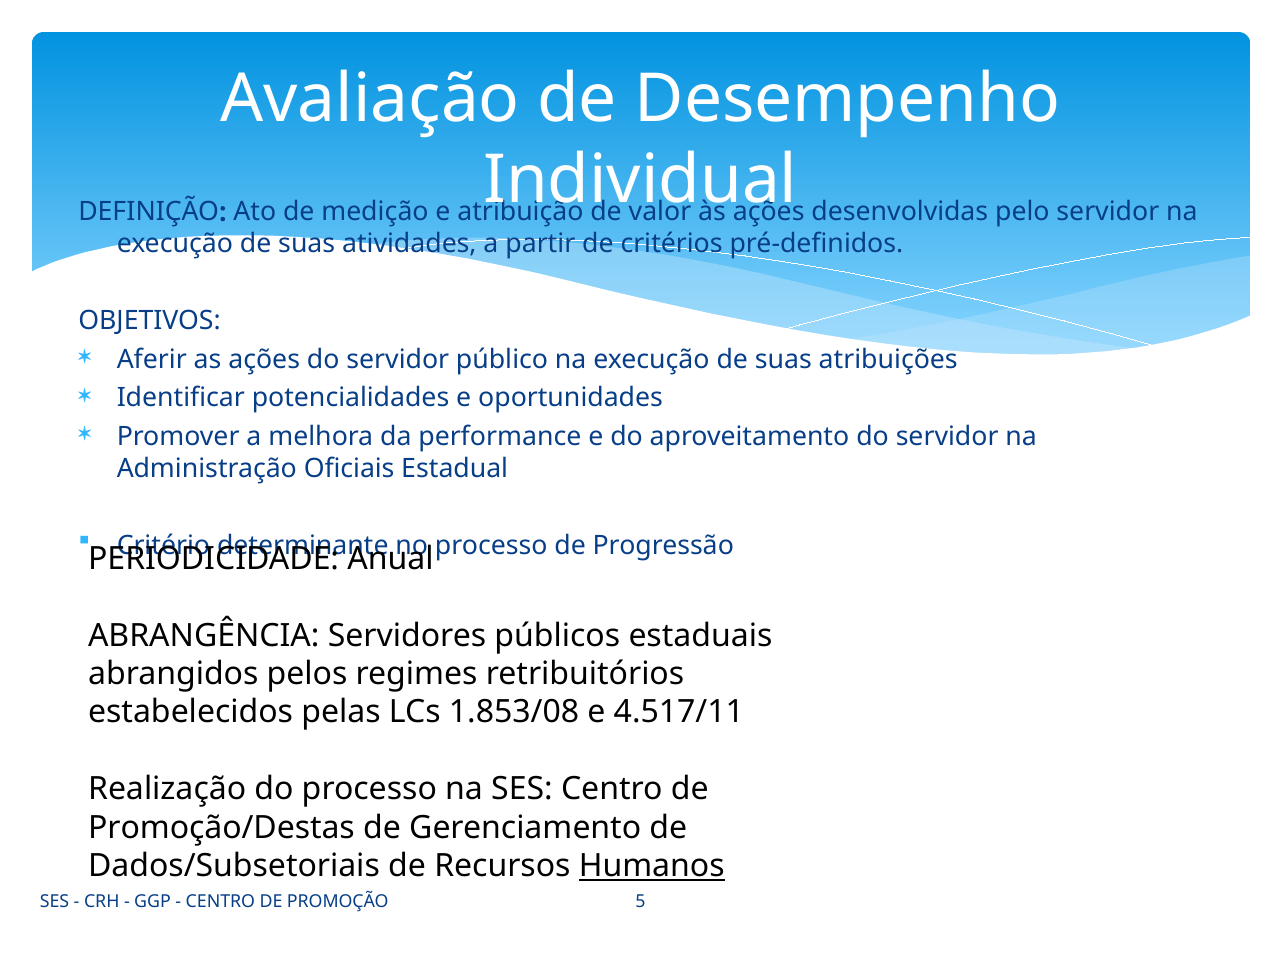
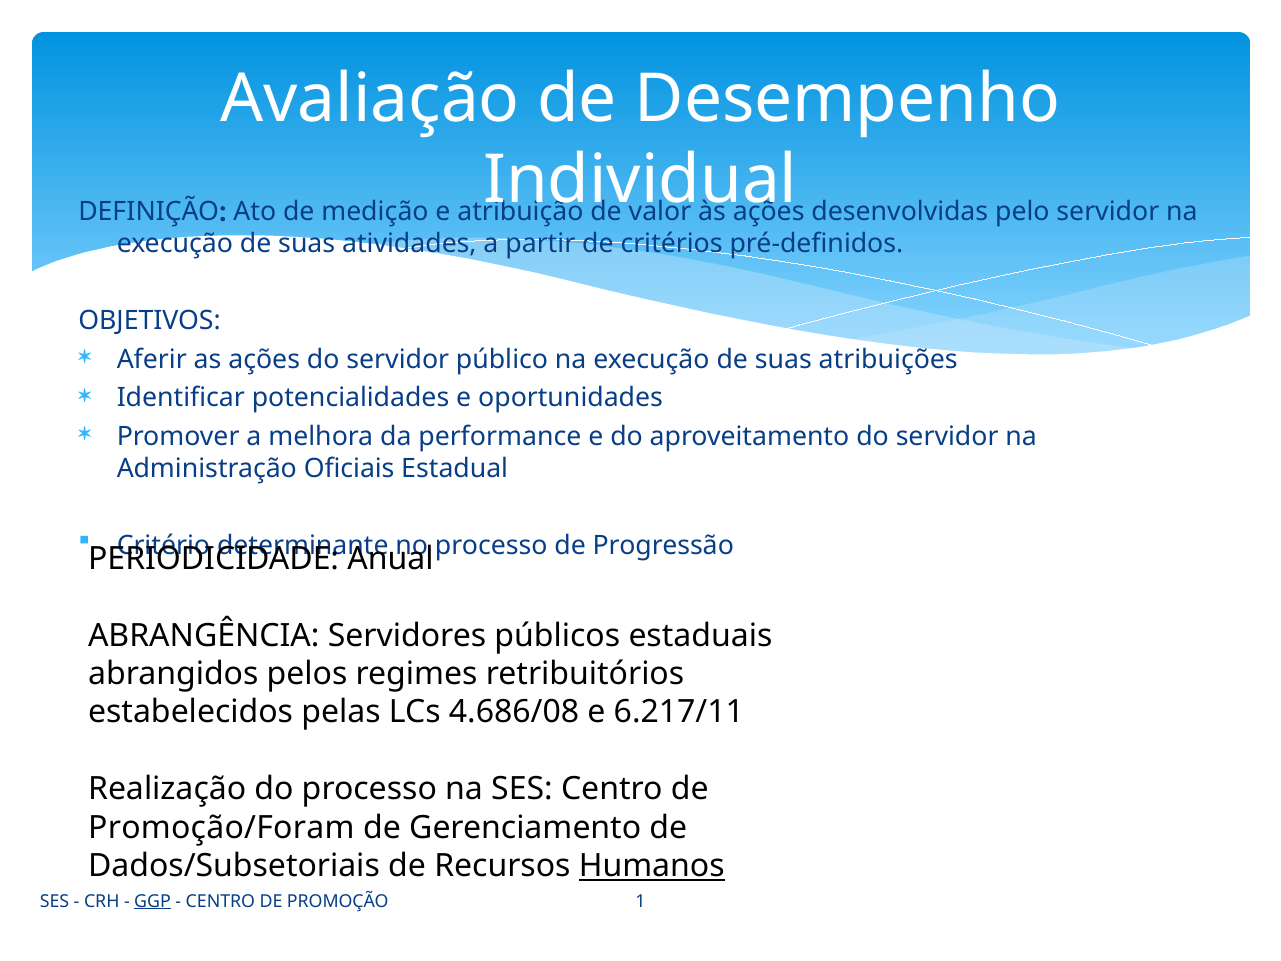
1.853/08: 1.853/08 -> 4.686/08
4.517/11: 4.517/11 -> 6.217/11
Promoção/Destas: Promoção/Destas -> Promoção/Foram
GGP underline: none -> present
5: 5 -> 1
